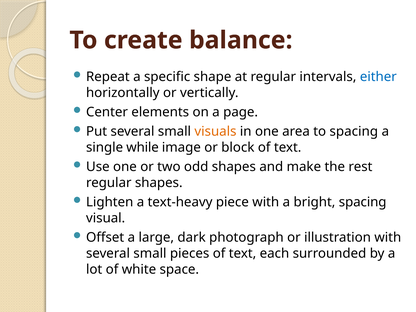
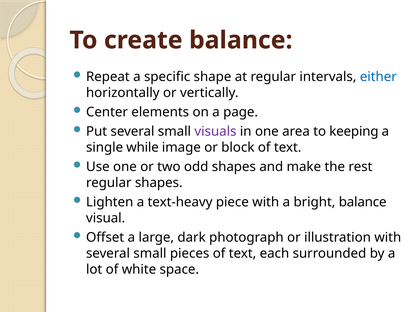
visuals colour: orange -> purple
to spacing: spacing -> keeping
bright spacing: spacing -> balance
